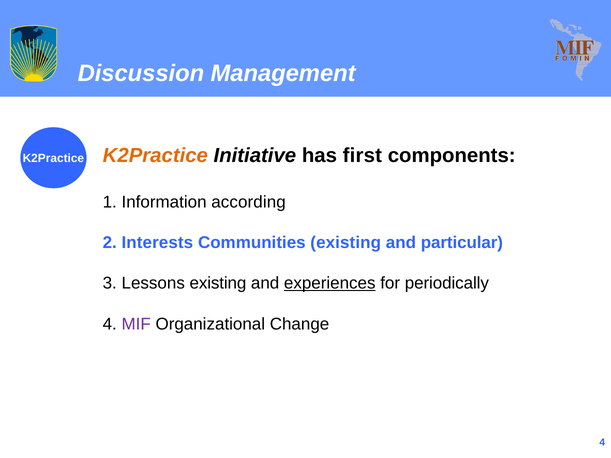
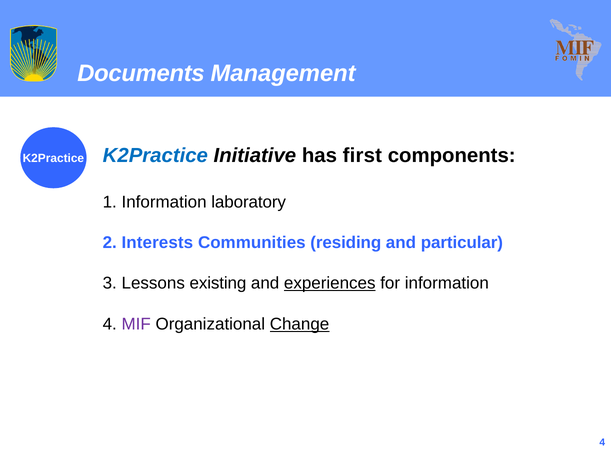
Discussion: Discussion -> Documents
K2Practice at (155, 155) colour: orange -> blue
according: according -> laboratory
Communities existing: existing -> residing
for periodically: periodically -> information
Change underline: none -> present
